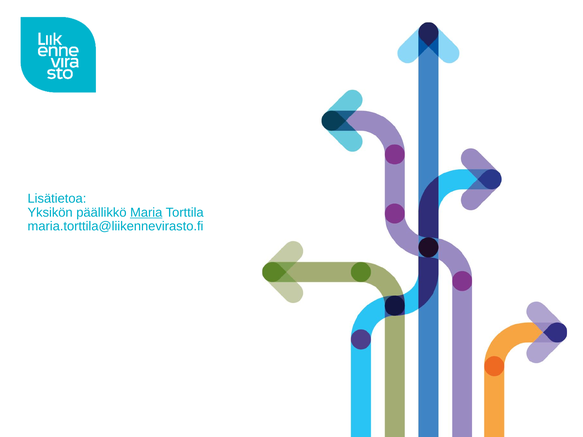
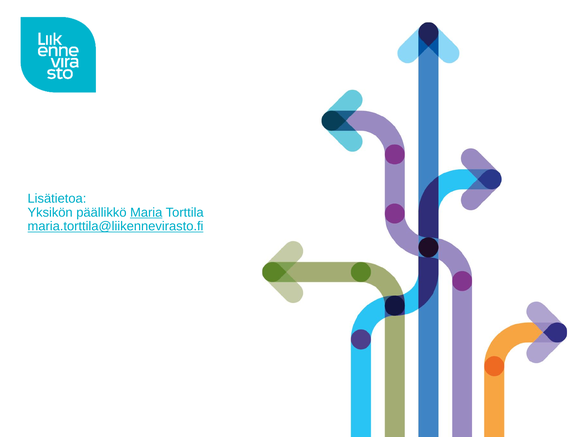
maria.torttila@liikennevirasto.fi underline: none -> present
